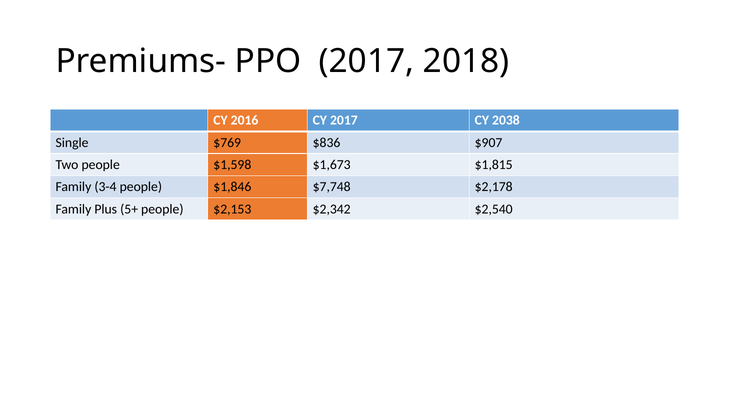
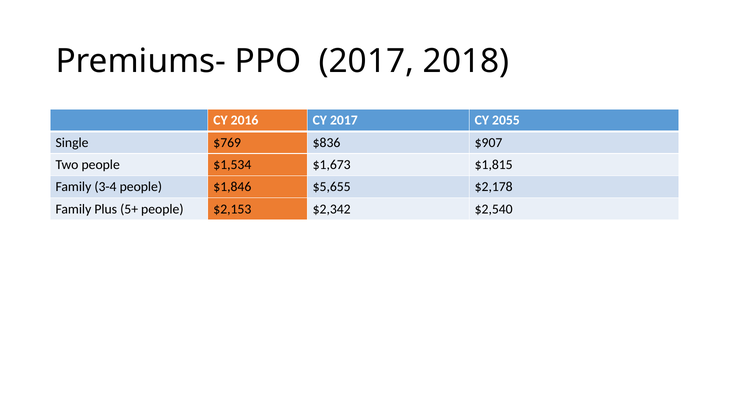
2038: 2038 -> 2055
$1,598: $1,598 -> $1,534
$7,748: $7,748 -> $5,655
